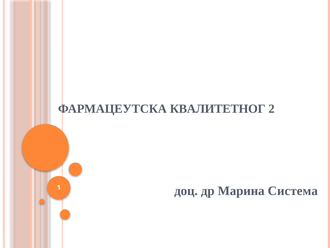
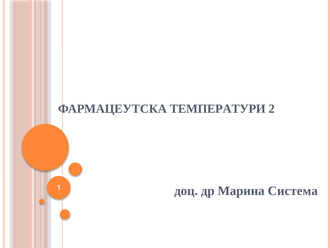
КВАЛИТЕТНОГ: КВАЛИТЕТНОГ -> ТЕМПЕРАТУРИ
